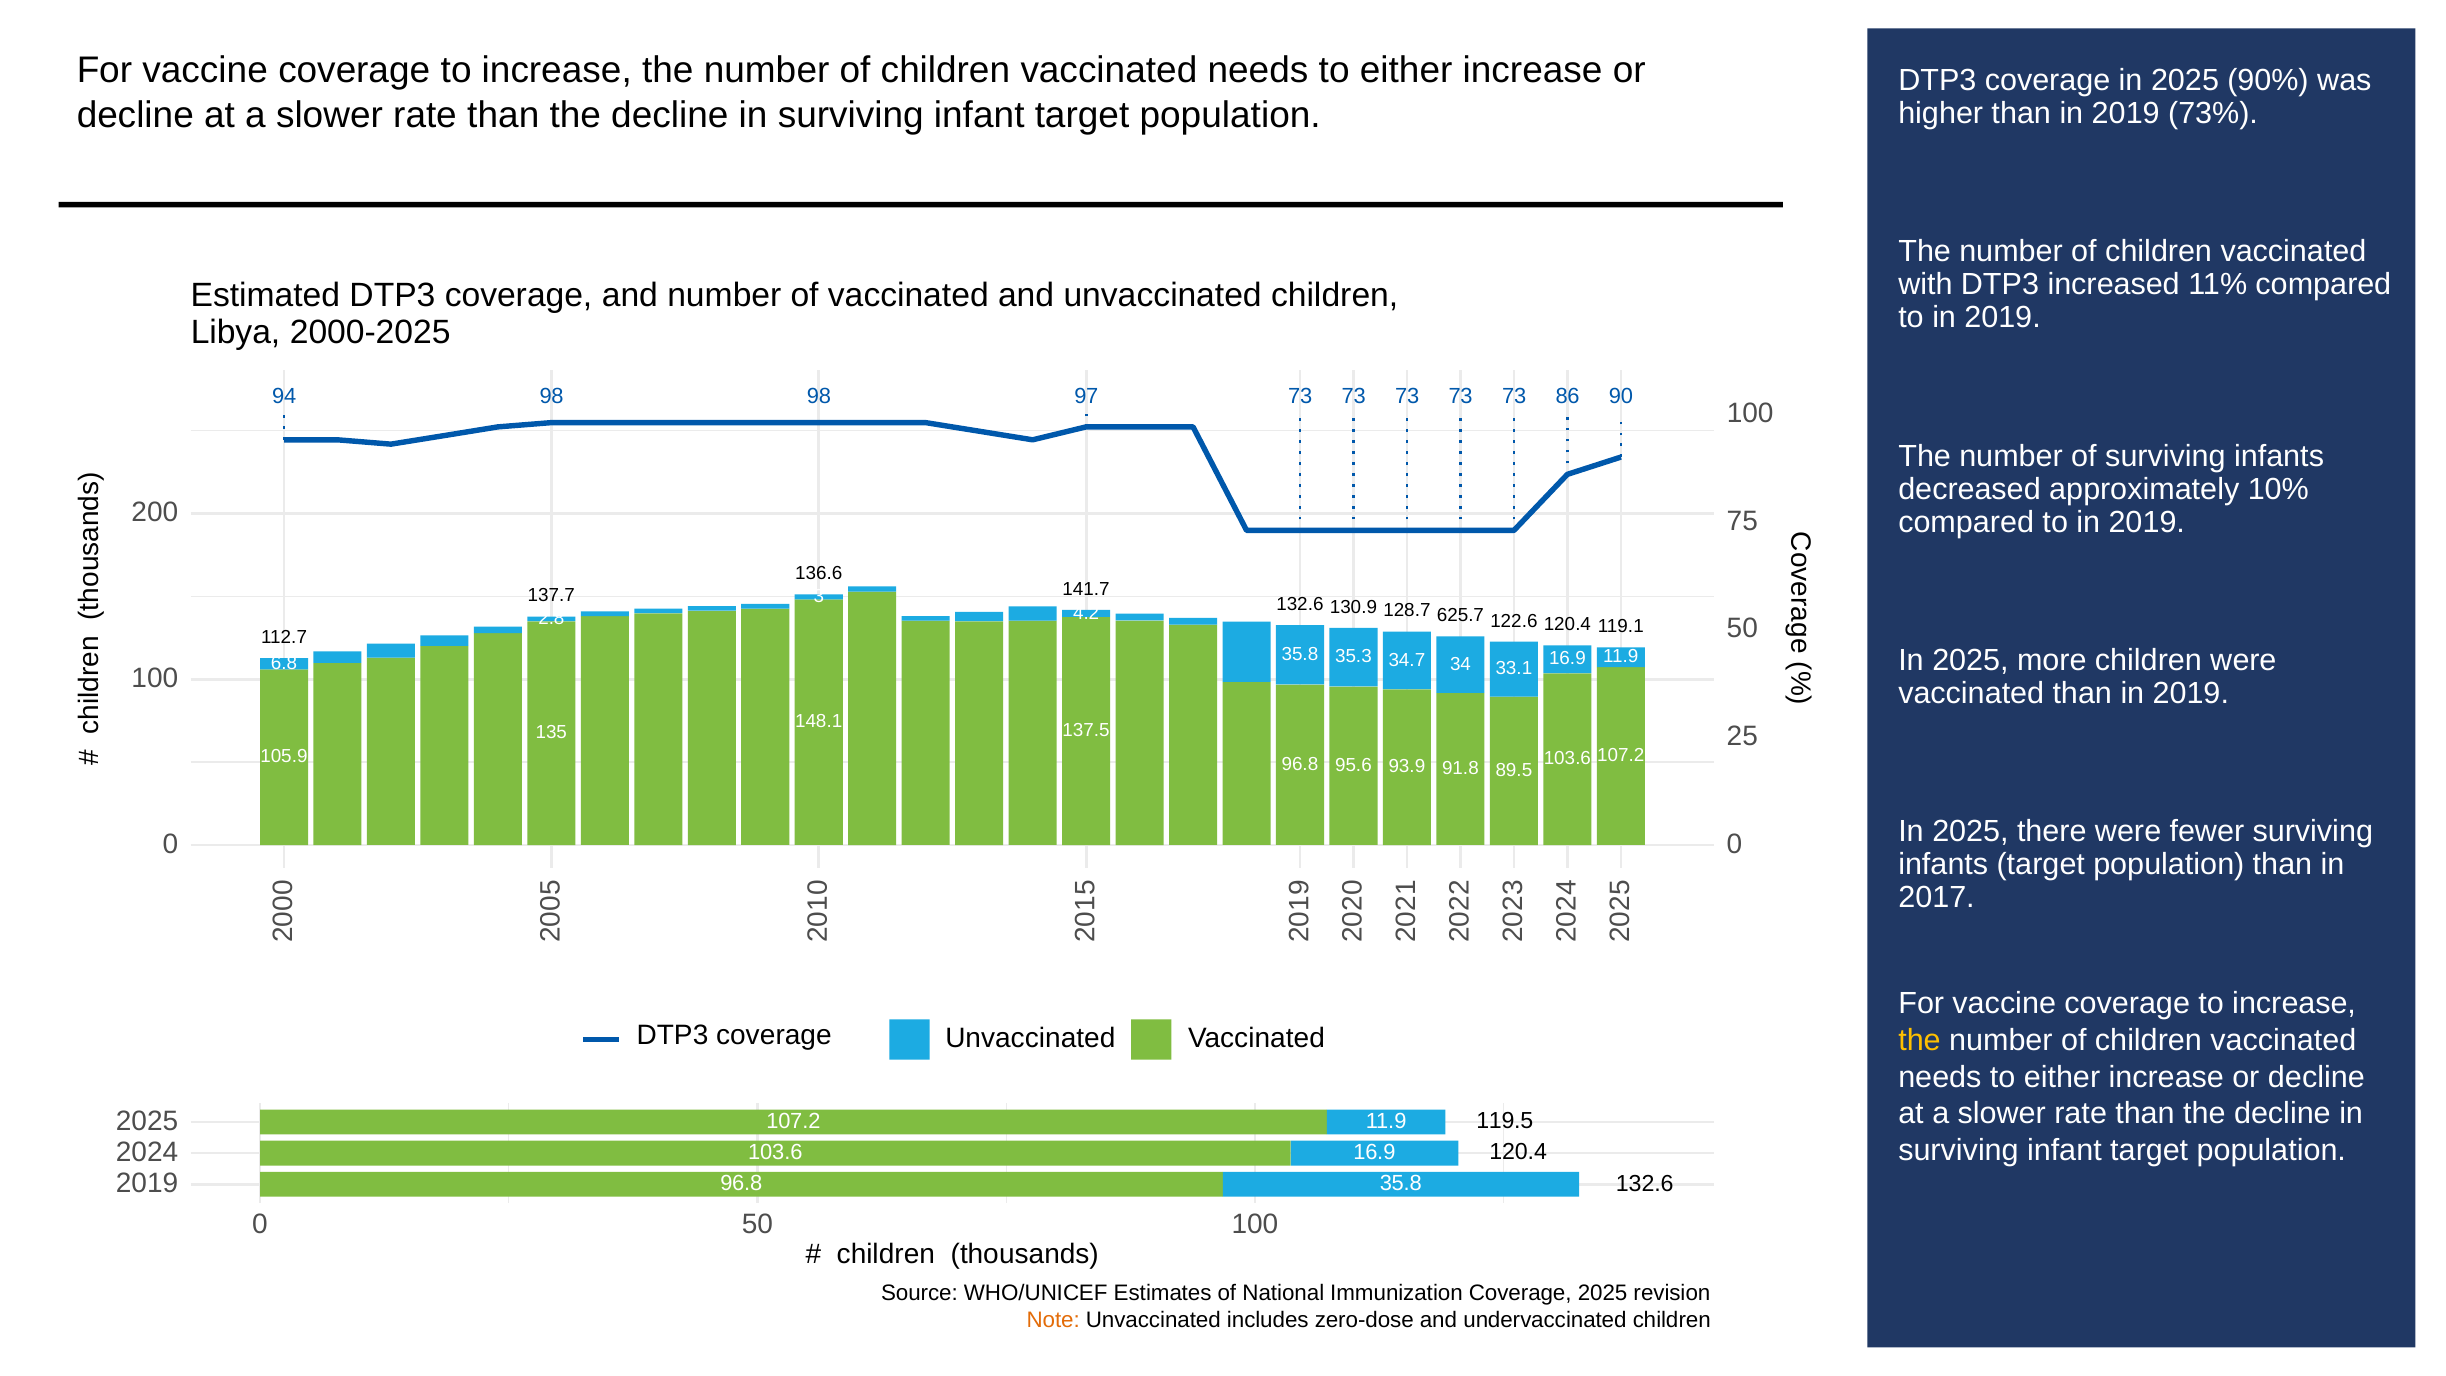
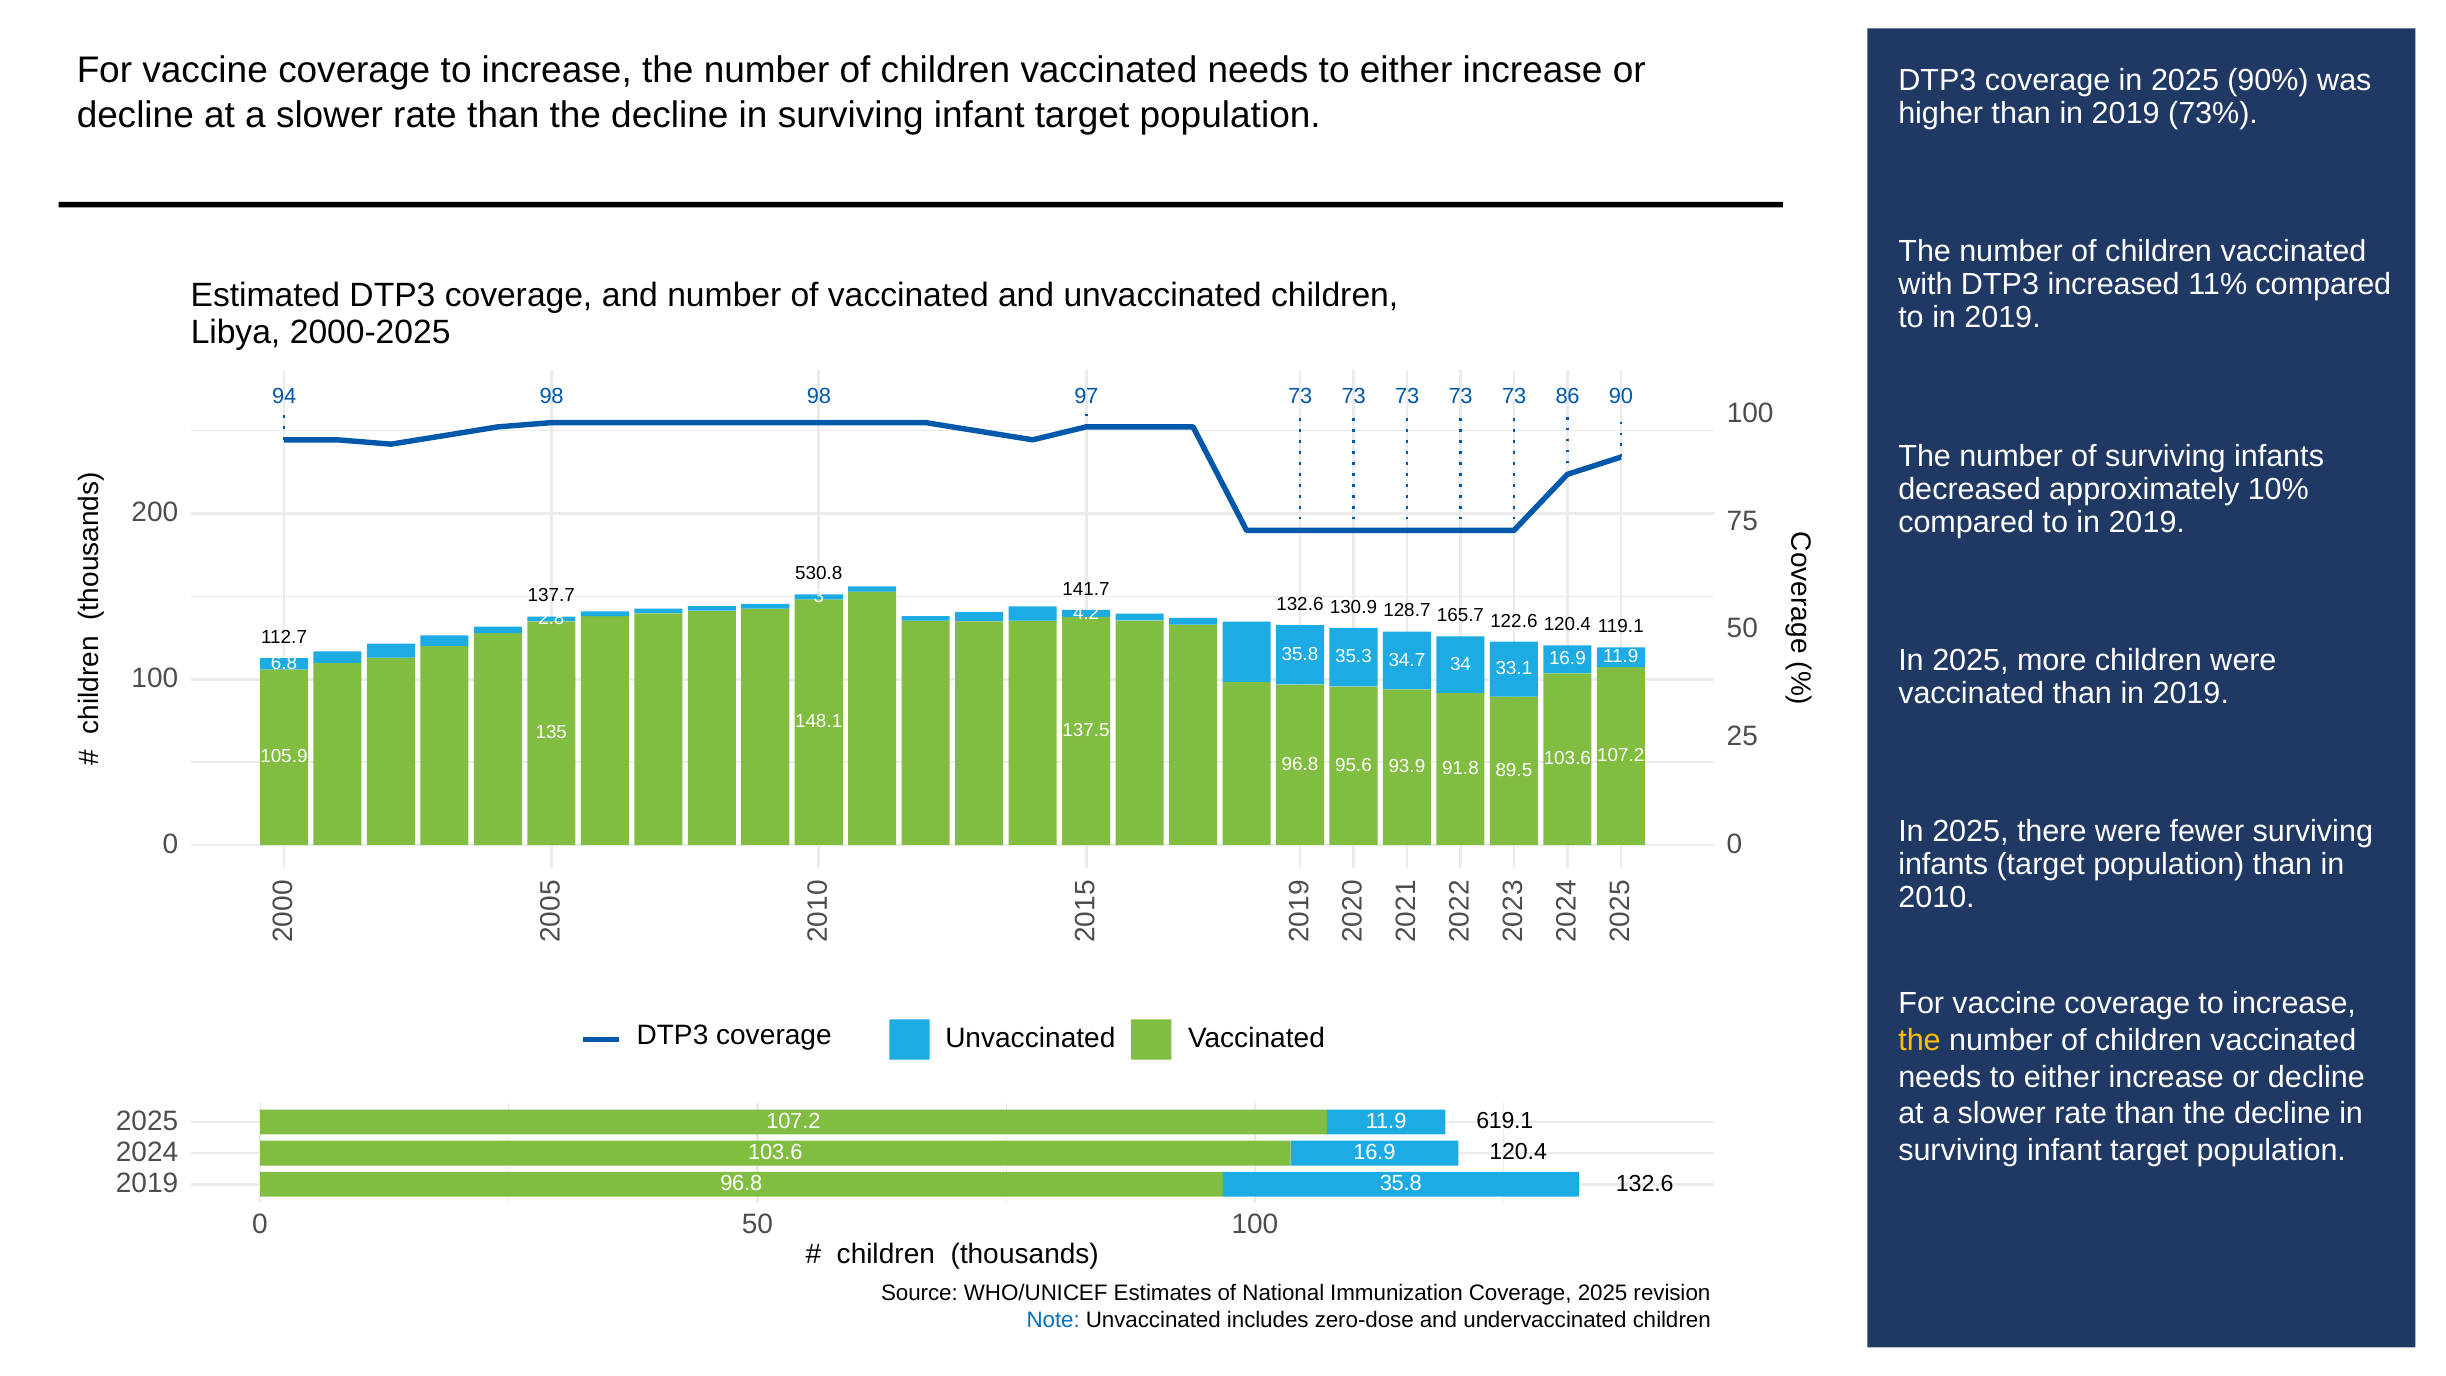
136.6: 136.6 -> 530.8
625.7: 625.7 -> 165.7
2017: 2017 -> 2010
119.5: 119.5 -> 619.1
Note colour: orange -> blue
